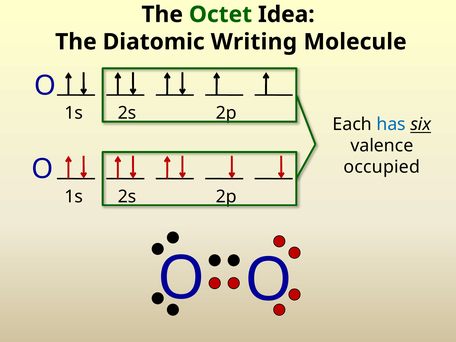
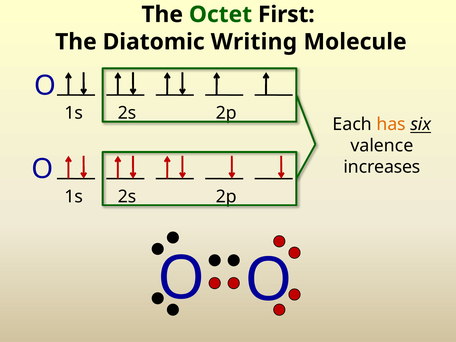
Idea: Idea -> First
has colour: blue -> orange
occupied: occupied -> increases
